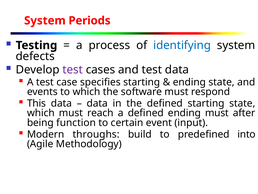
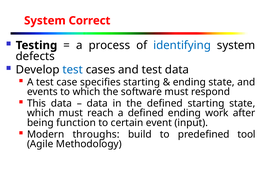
Periods: Periods -> Correct
test at (73, 70) colour: purple -> blue
ending must: must -> work
into: into -> tool
